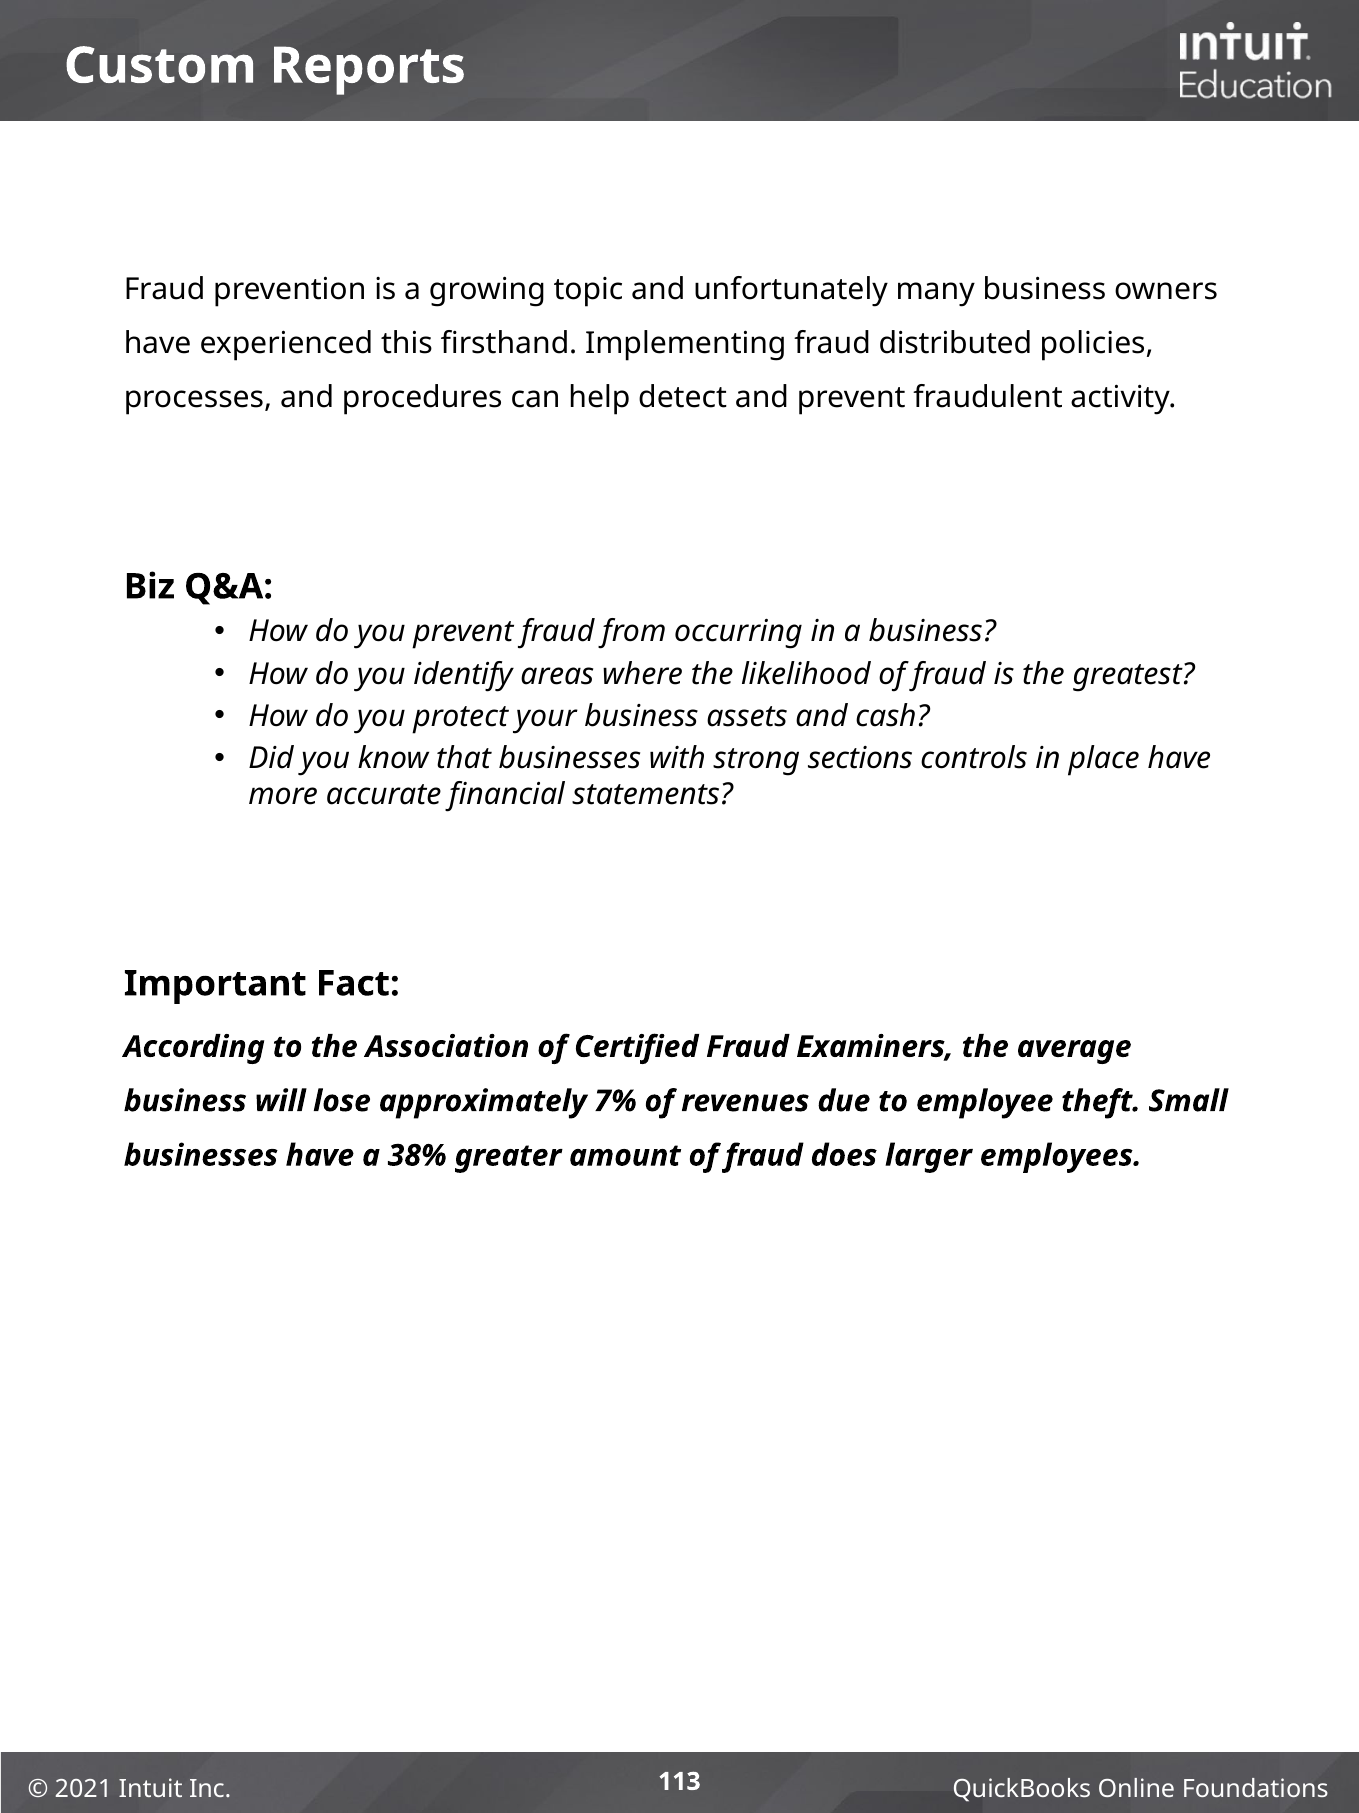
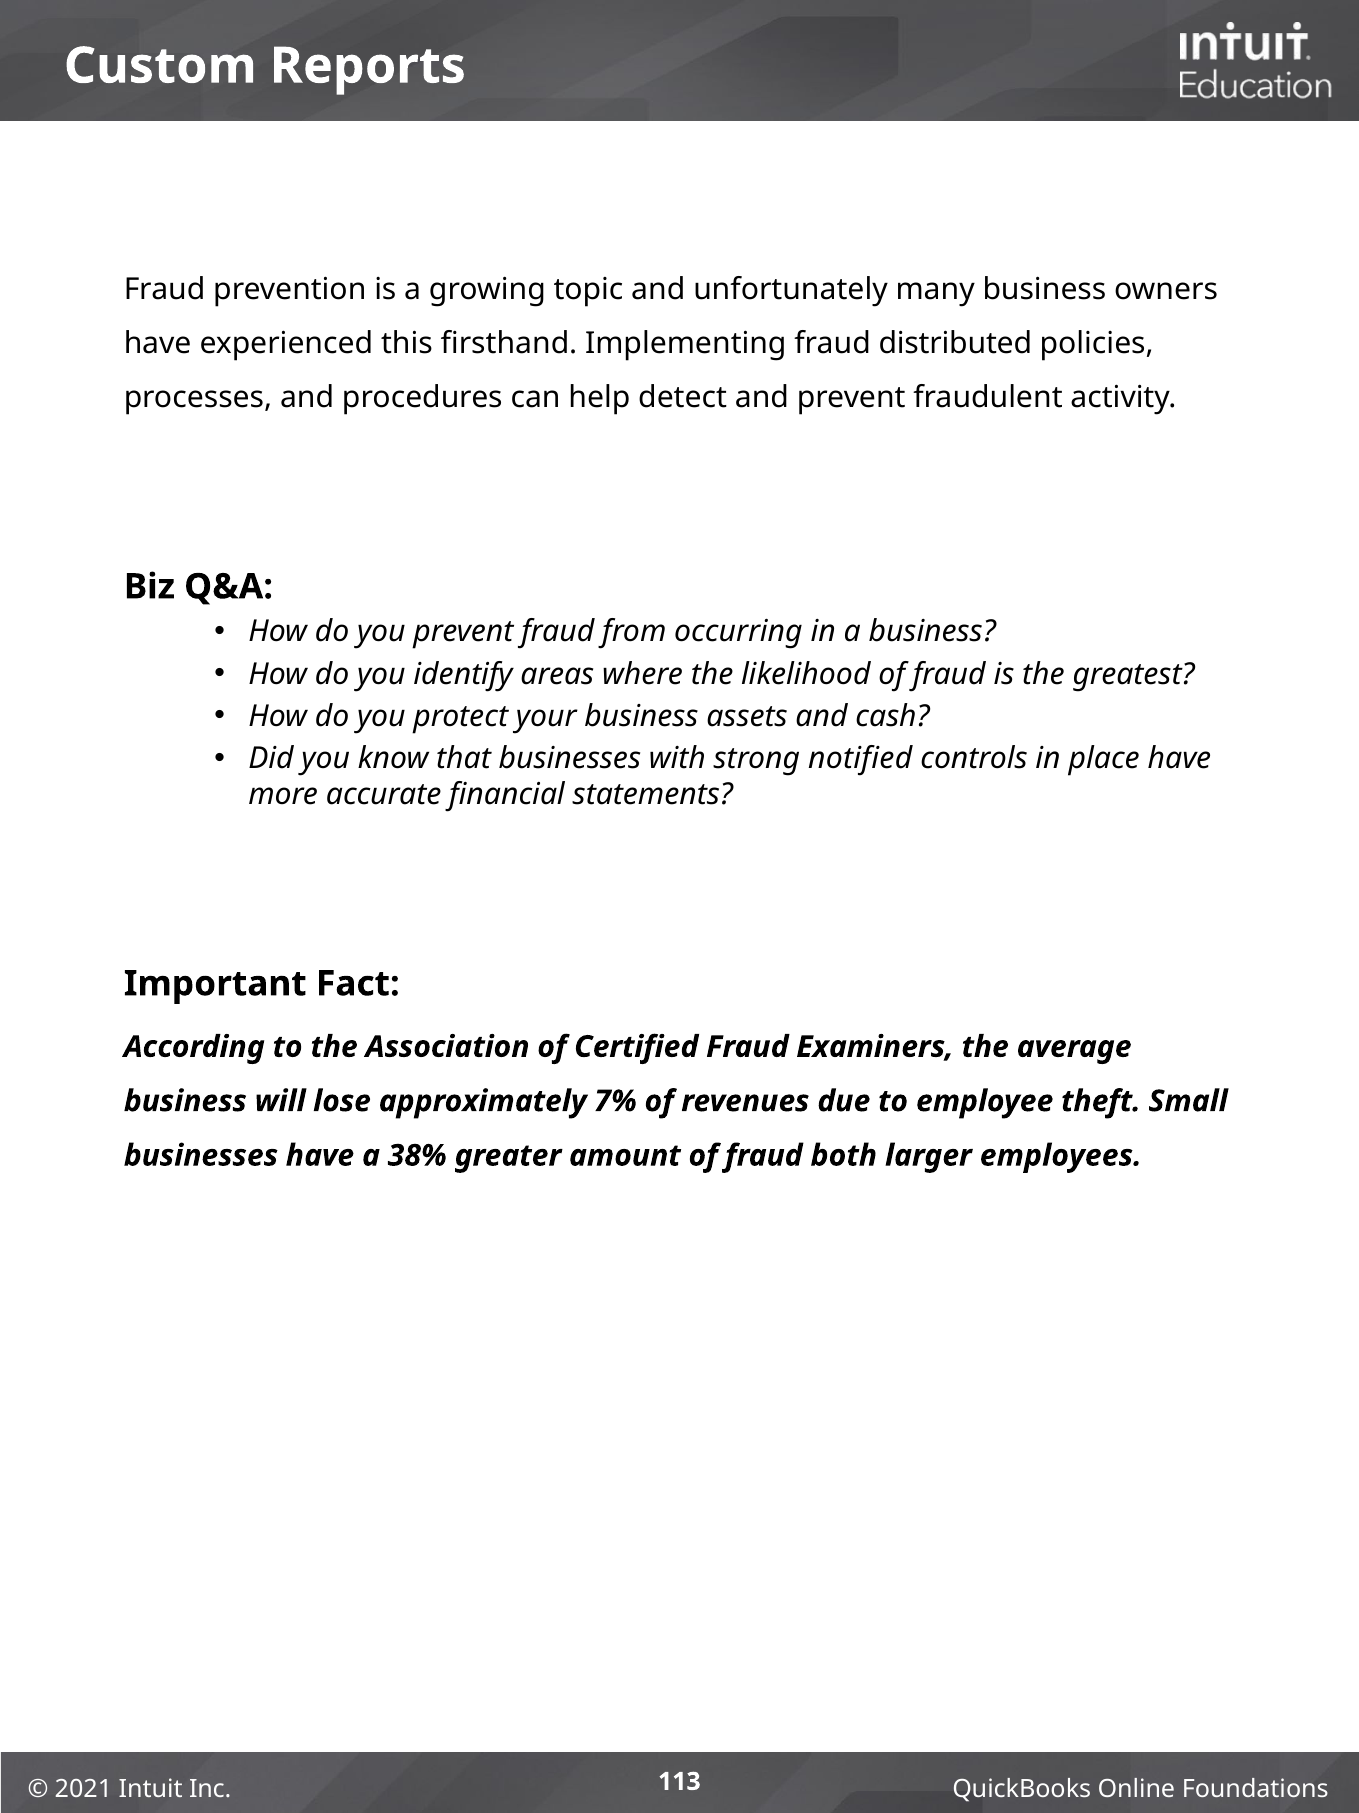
sections: sections -> notified
does: does -> both
